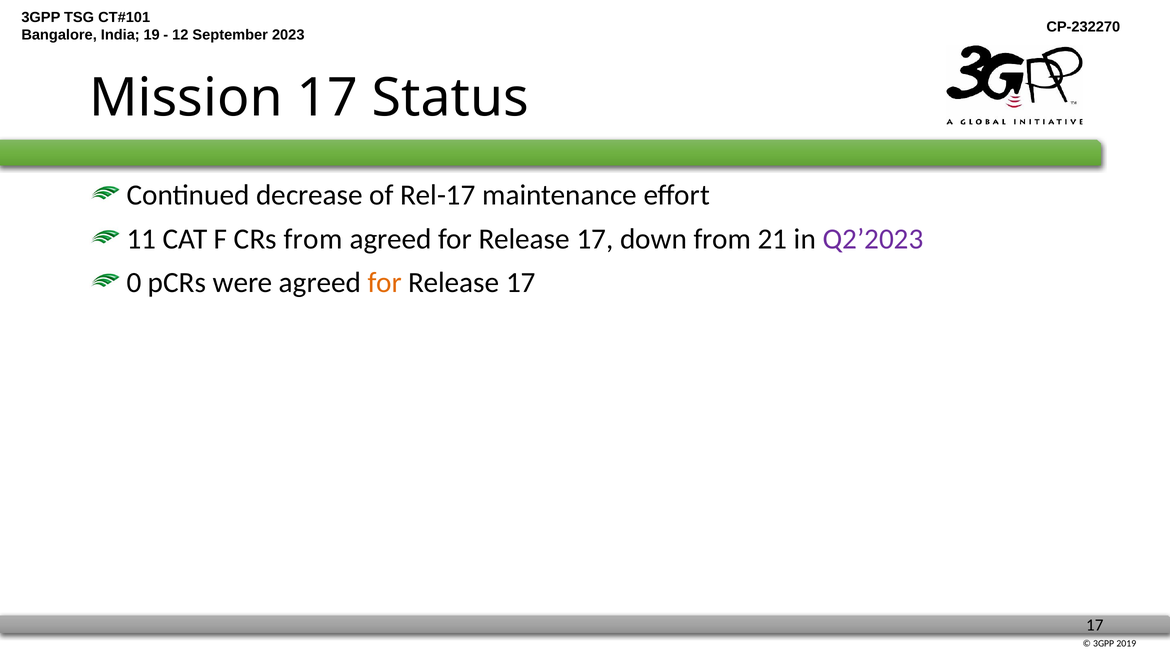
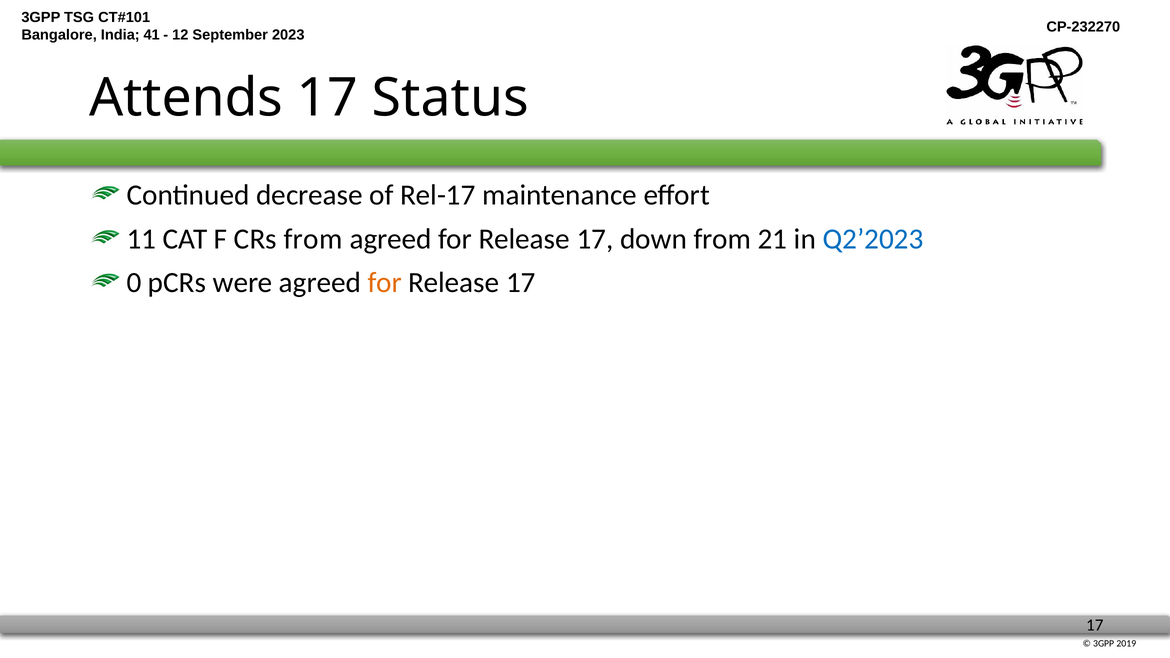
19: 19 -> 41
Mission: Mission -> Attends
Q2’2023 colour: purple -> blue
